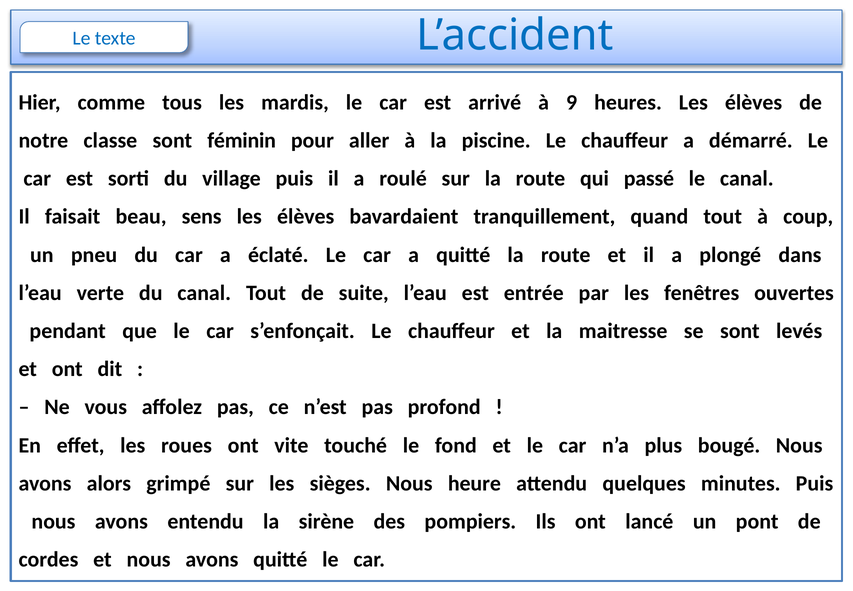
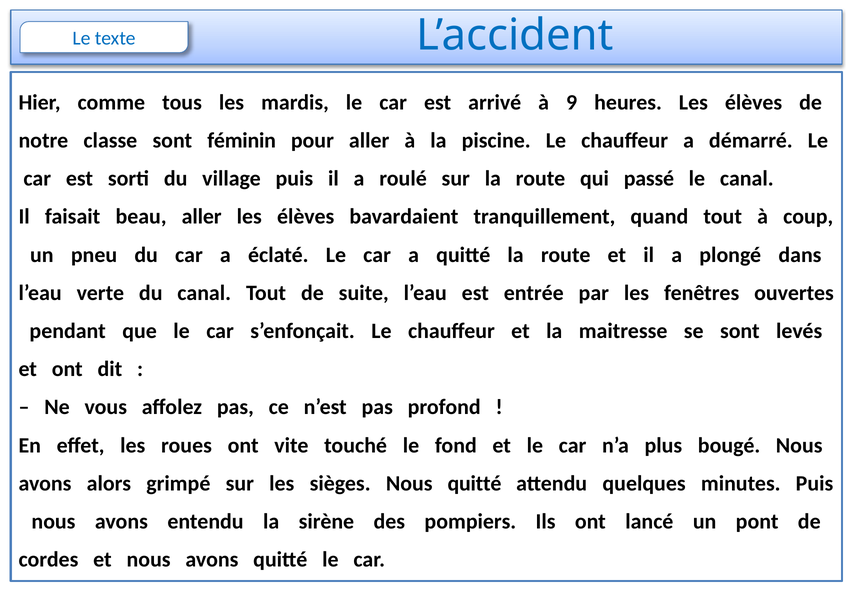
beau sens: sens -> aller
Nous heure: heure -> quitté
